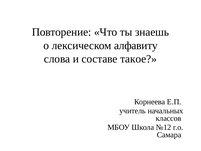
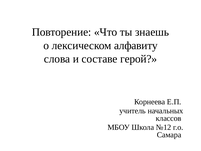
такое: такое -> герой
